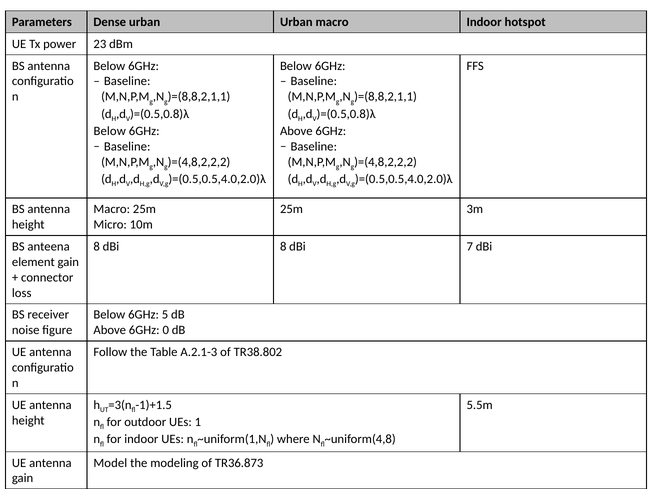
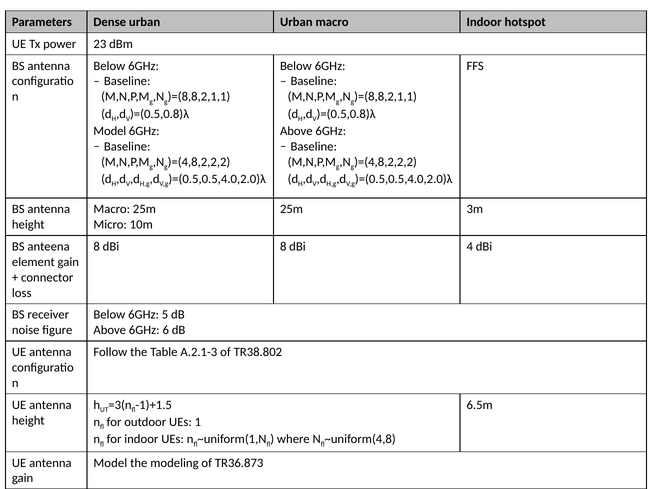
Below at (110, 131): Below -> Model
7: 7 -> 4
0: 0 -> 6
5.5m: 5.5m -> 6.5m
